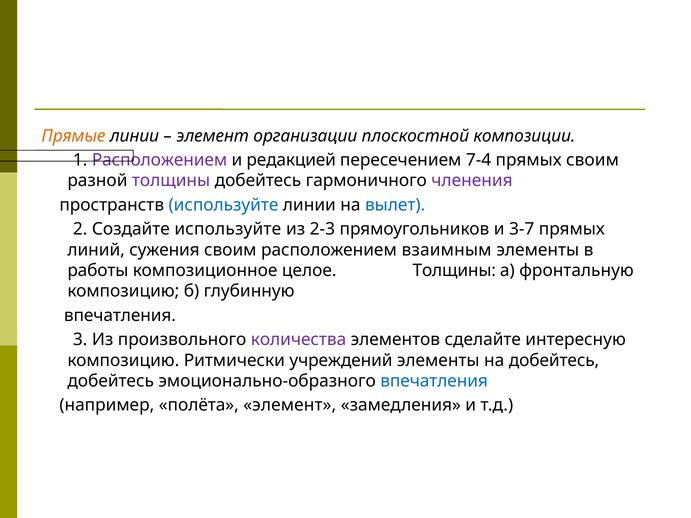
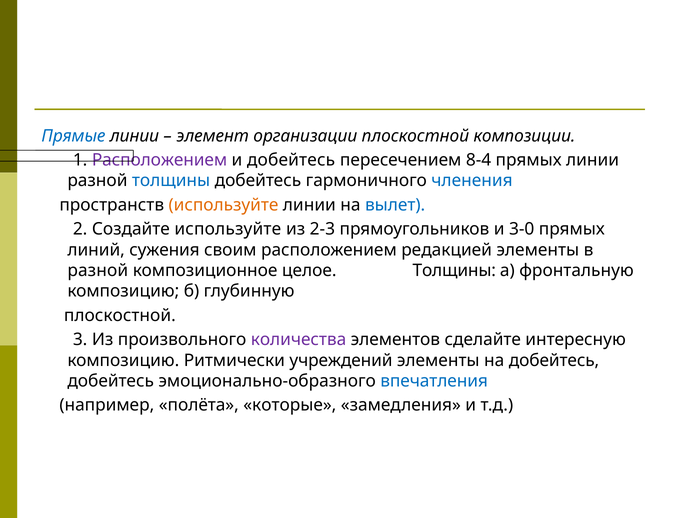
Прямые colour: orange -> blue
и редакцией: редакцией -> добейтесь
7-4: 7-4 -> 8-4
прямых своим: своим -> линии
толщины at (171, 181) colour: purple -> blue
членения colour: purple -> blue
используйте at (224, 205) colour: blue -> orange
3-7: 3-7 -> 3-0
взаимным: взаимным -> редакцией
работы at (98, 271): работы -> разной
впечатления at (120, 316): впечатления -> плоскостной
полёта элемент: элемент -> которые
